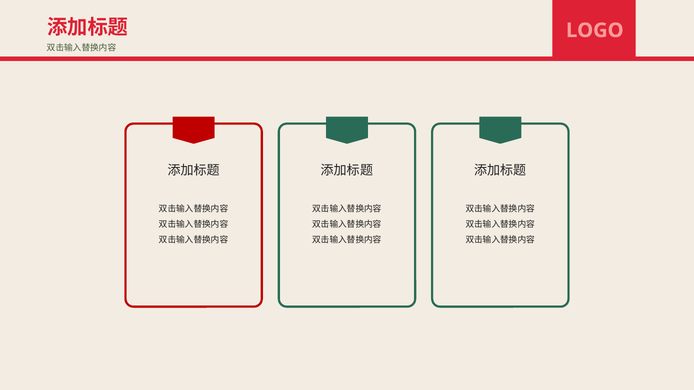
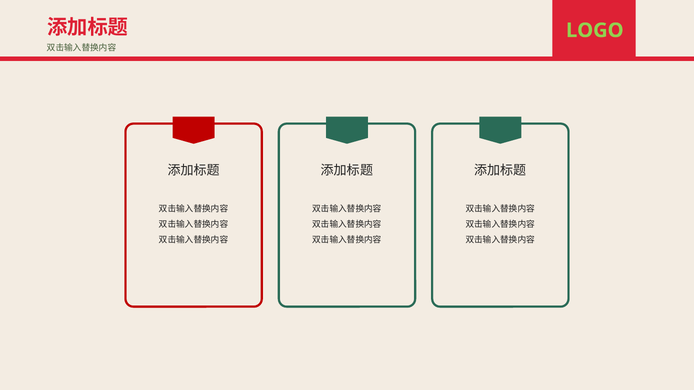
LOGO colour: pink -> light green
